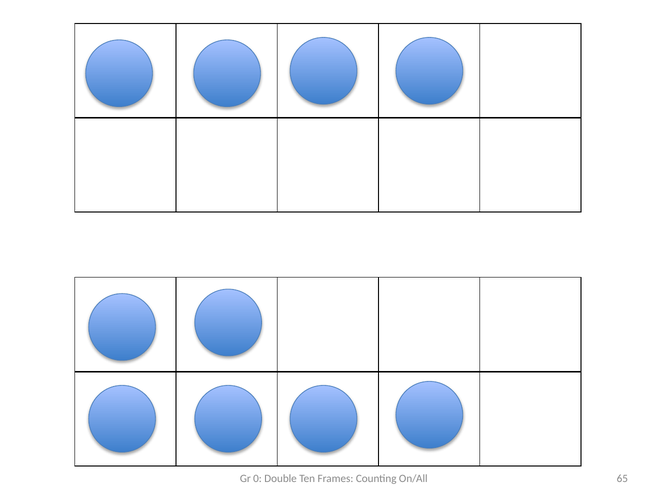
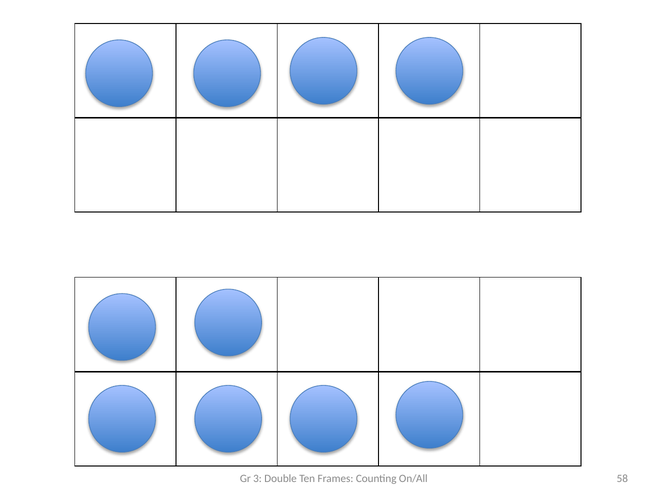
0: 0 -> 3
65: 65 -> 58
